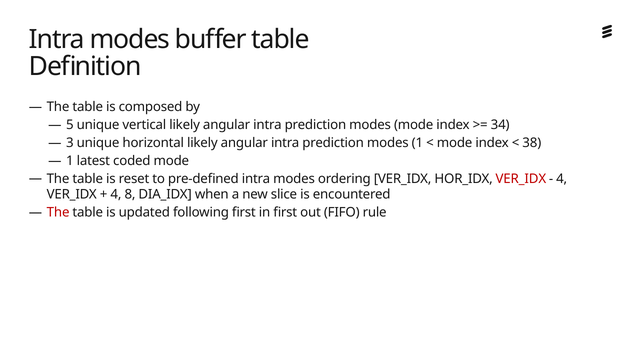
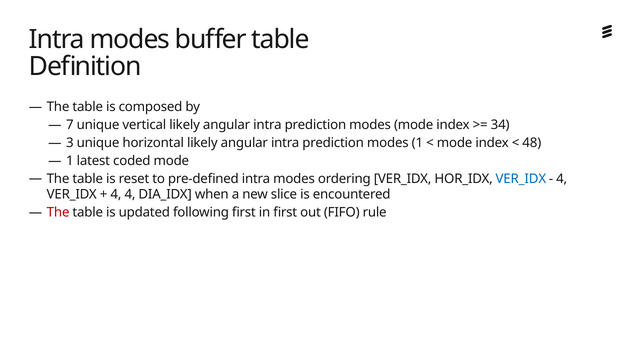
5: 5 -> 7
38: 38 -> 48
VER_IDX at (521, 179) colour: red -> blue
4 8: 8 -> 4
